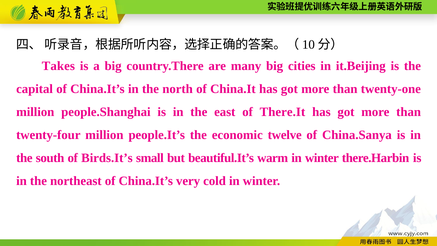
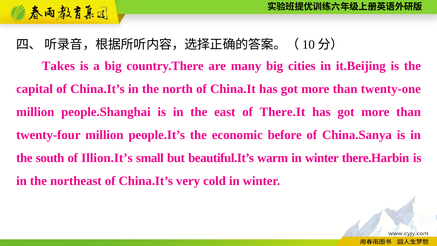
twelve: twelve -> before
Birds.It’s: Birds.It’s -> Illion.It’s
